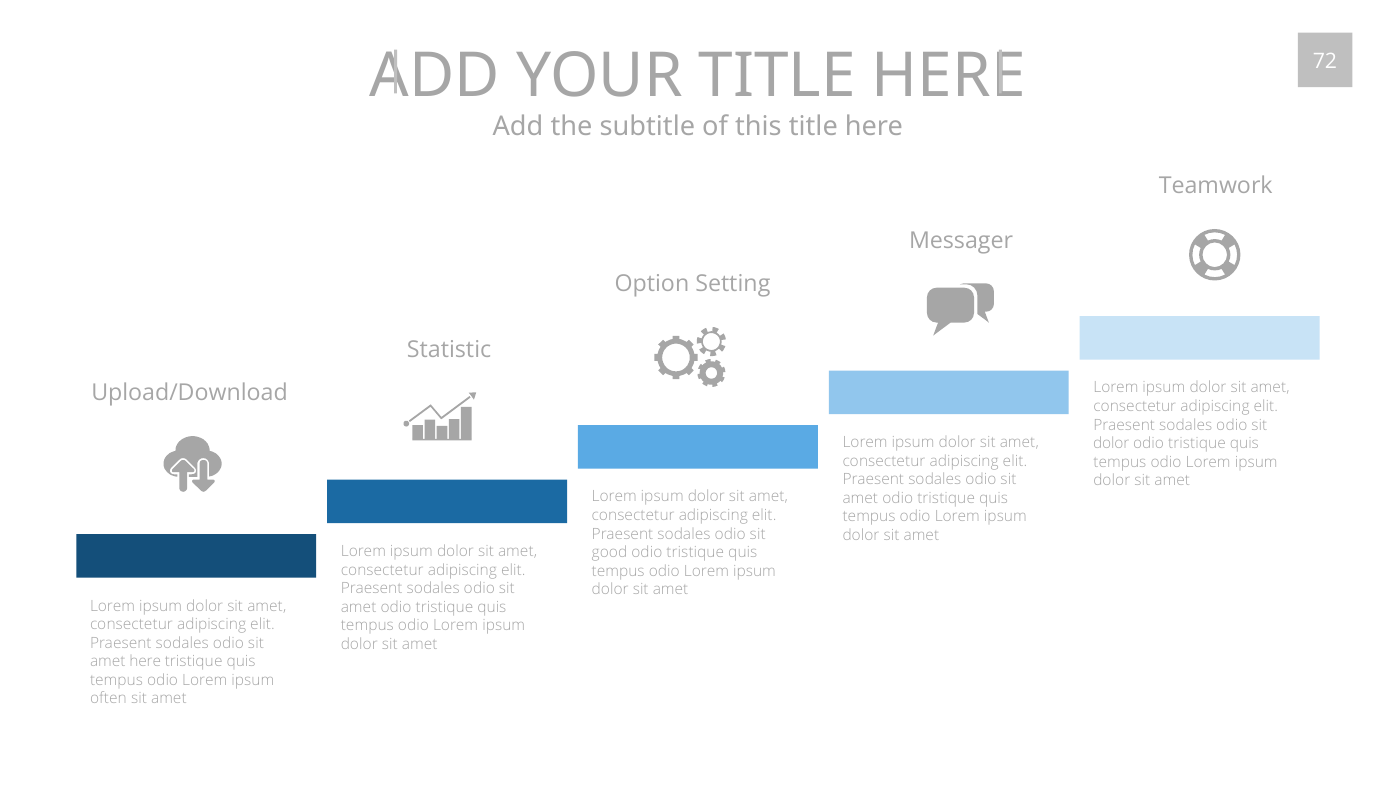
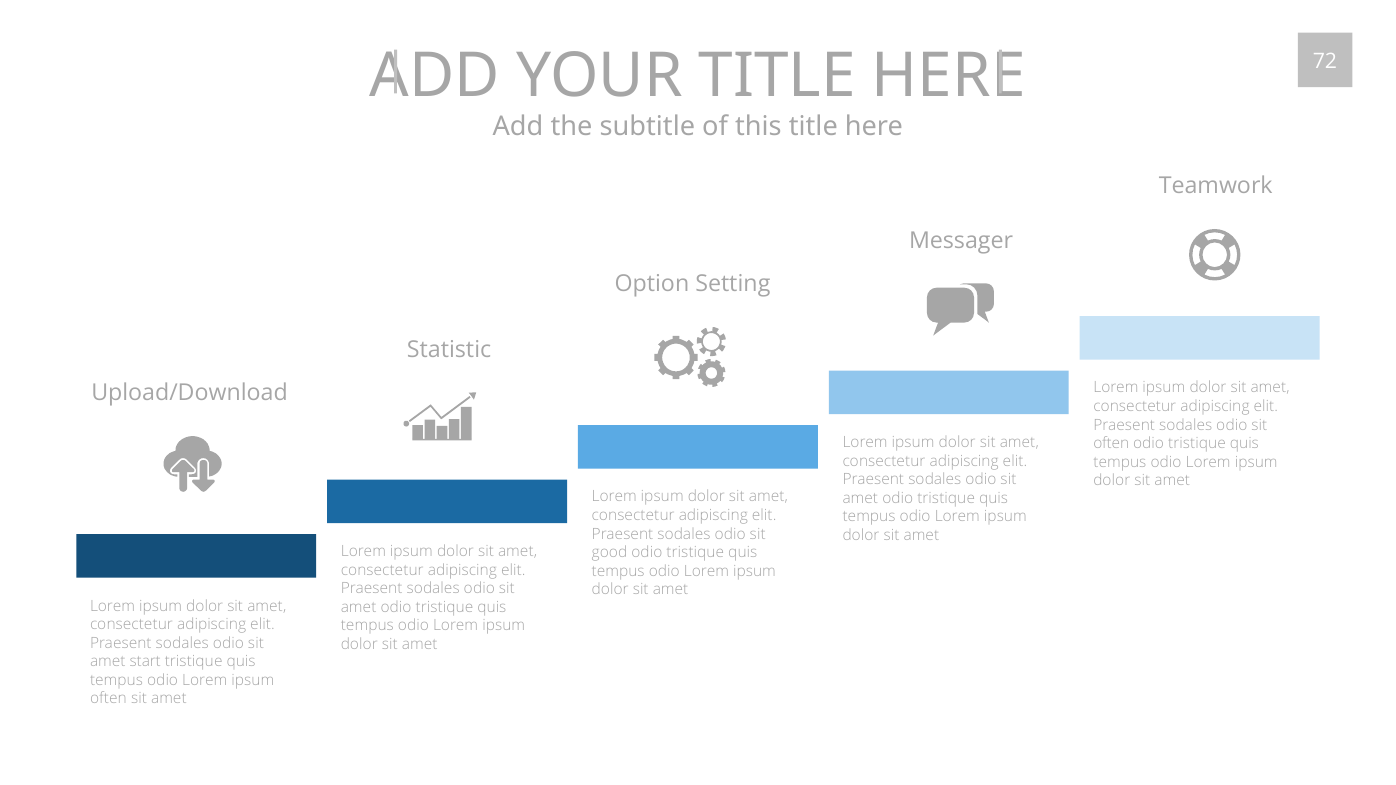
dolor at (1111, 444): dolor -> often
amet here: here -> start
